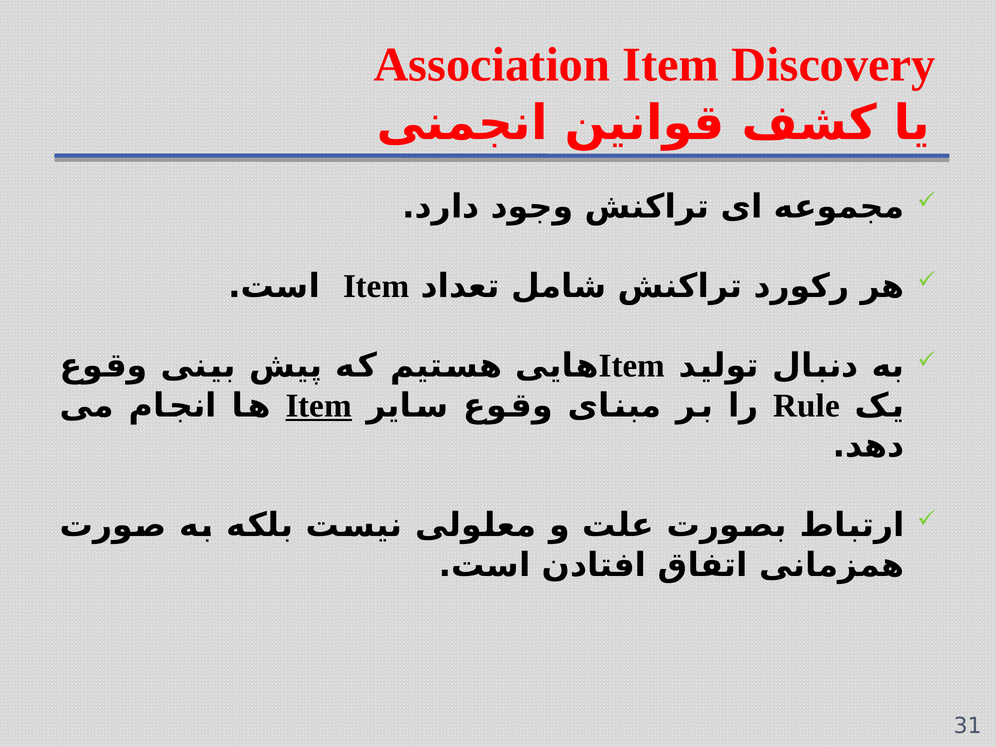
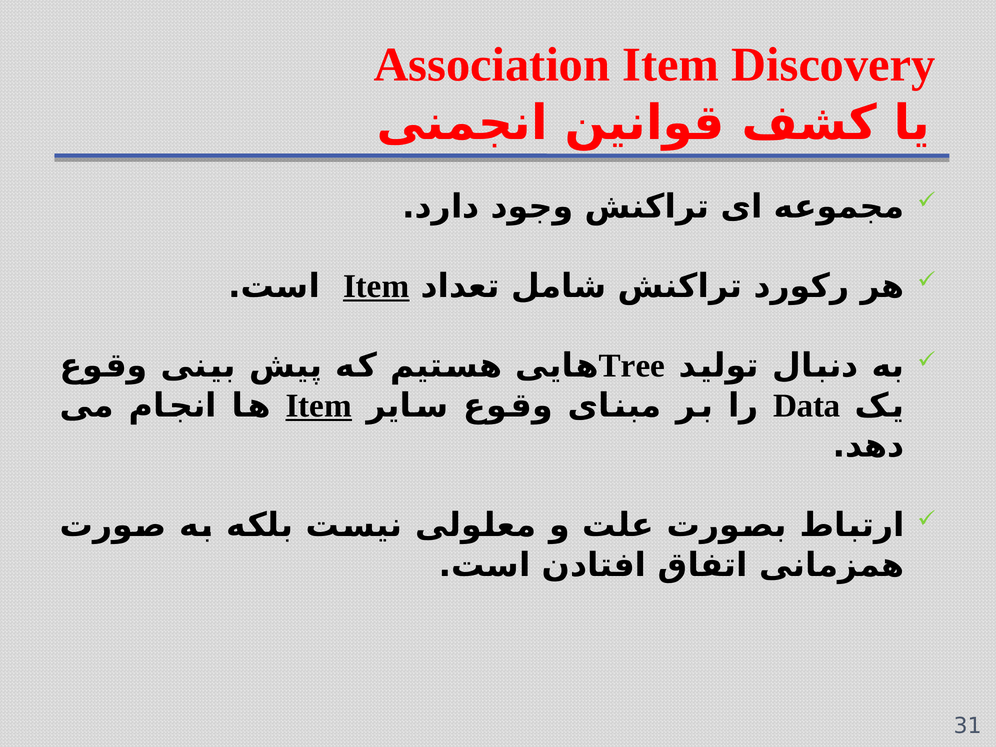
Item at (376, 286) underline: none -> present
Item at (632, 366): Item -> Tree
Rule: Rule -> Data
